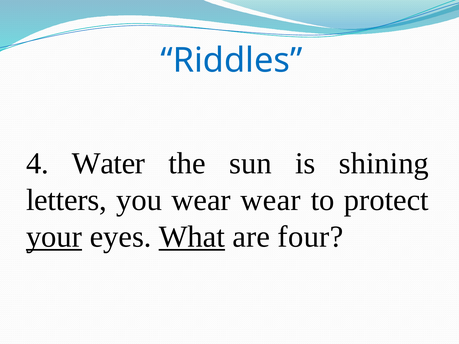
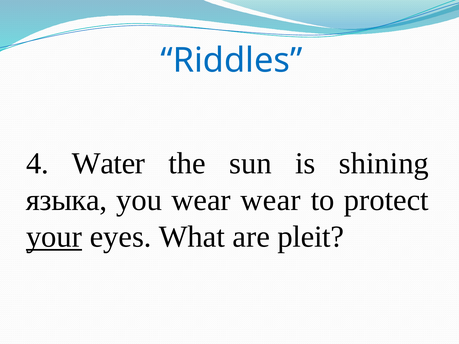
letters: letters -> языка
What underline: present -> none
four: four -> pleit
